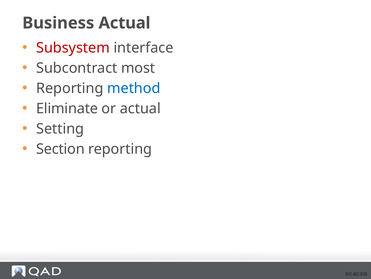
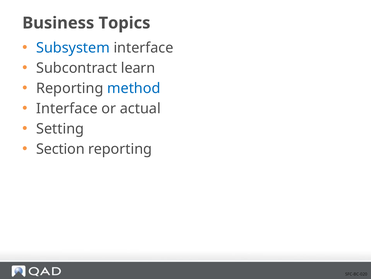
Business Actual: Actual -> Topics
Subsystem colour: red -> blue
most: most -> learn
Eliminate at (67, 108): Eliminate -> Interface
